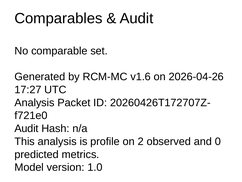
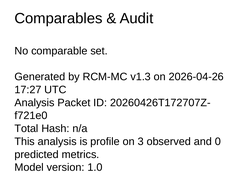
v1.6: v1.6 -> v1.3
Audit at (26, 128): Audit -> Total
2: 2 -> 3
